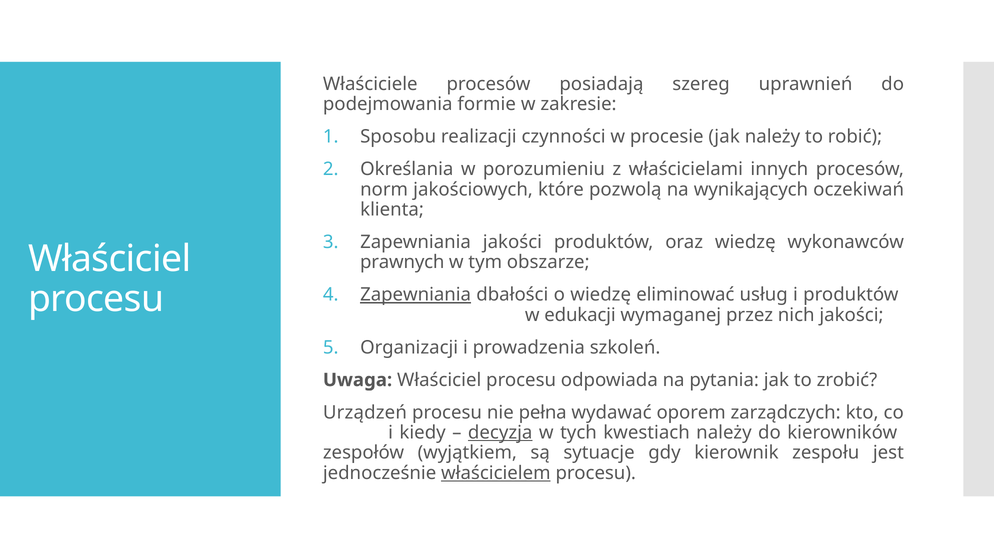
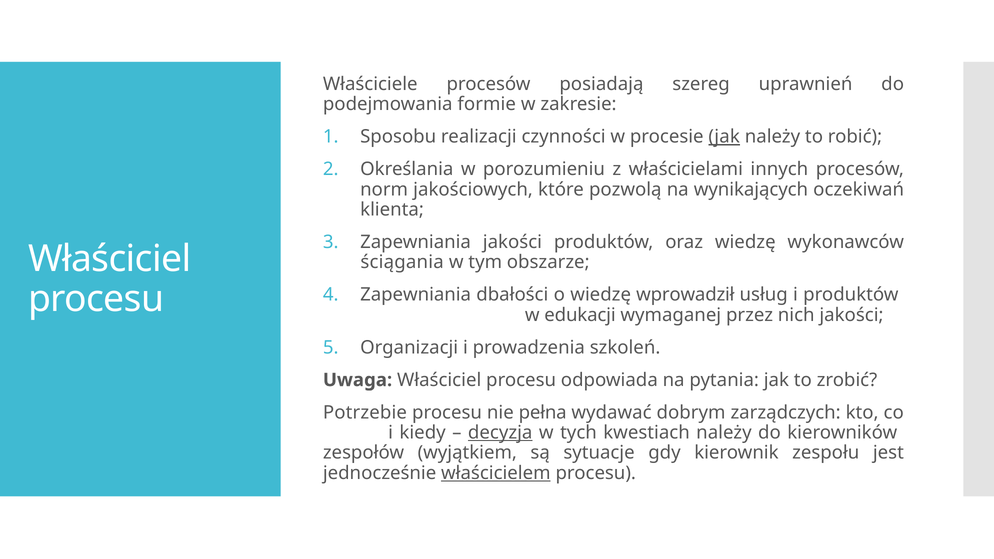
jak at (724, 137) underline: none -> present
prawnych: prawnych -> ściągania
Zapewniania at (416, 295) underline: present -> none
eliminować: eliminować -> wprowadził
Urządzeń: Urządzeń -> Potrzebie
oporem: oporem -> dobrym
